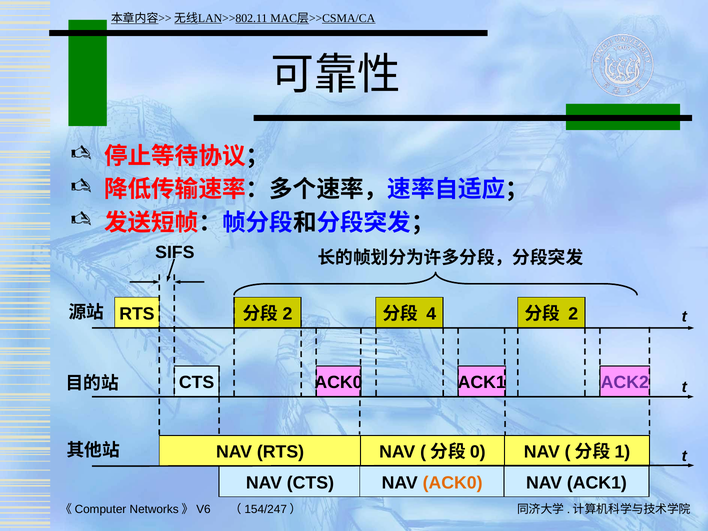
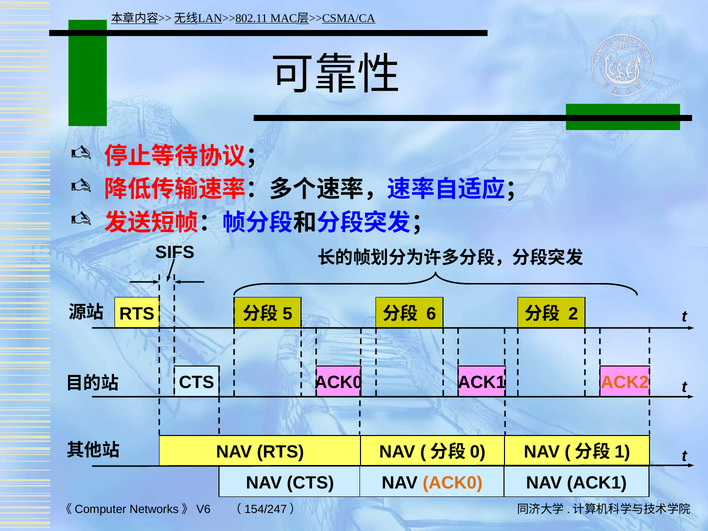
2 at (288, 314): 2 -> 5
4: 4 -> 6
ACK2 colour: purple -> orange
